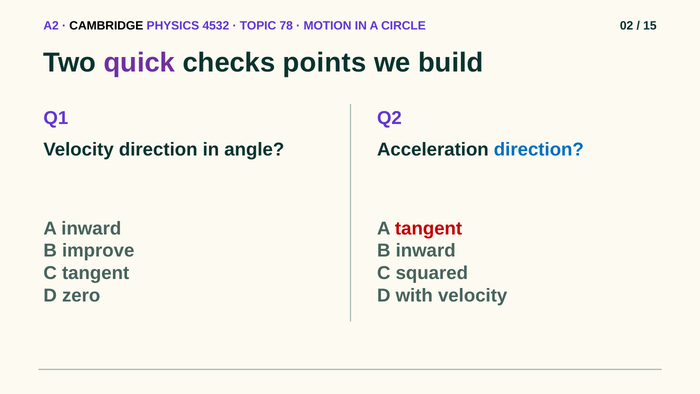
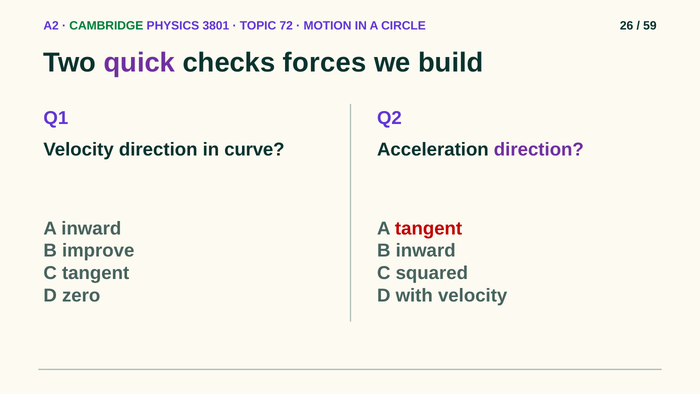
CAMBRIDGE colour: black -> green
4532: 4532 -> 3801
78: 78 -> 72
02: 02 -> 26
15: 15 -> 59
points: points -> forces
angle: angle -> curve
direction at (539, 150) colour: blue -> purple
